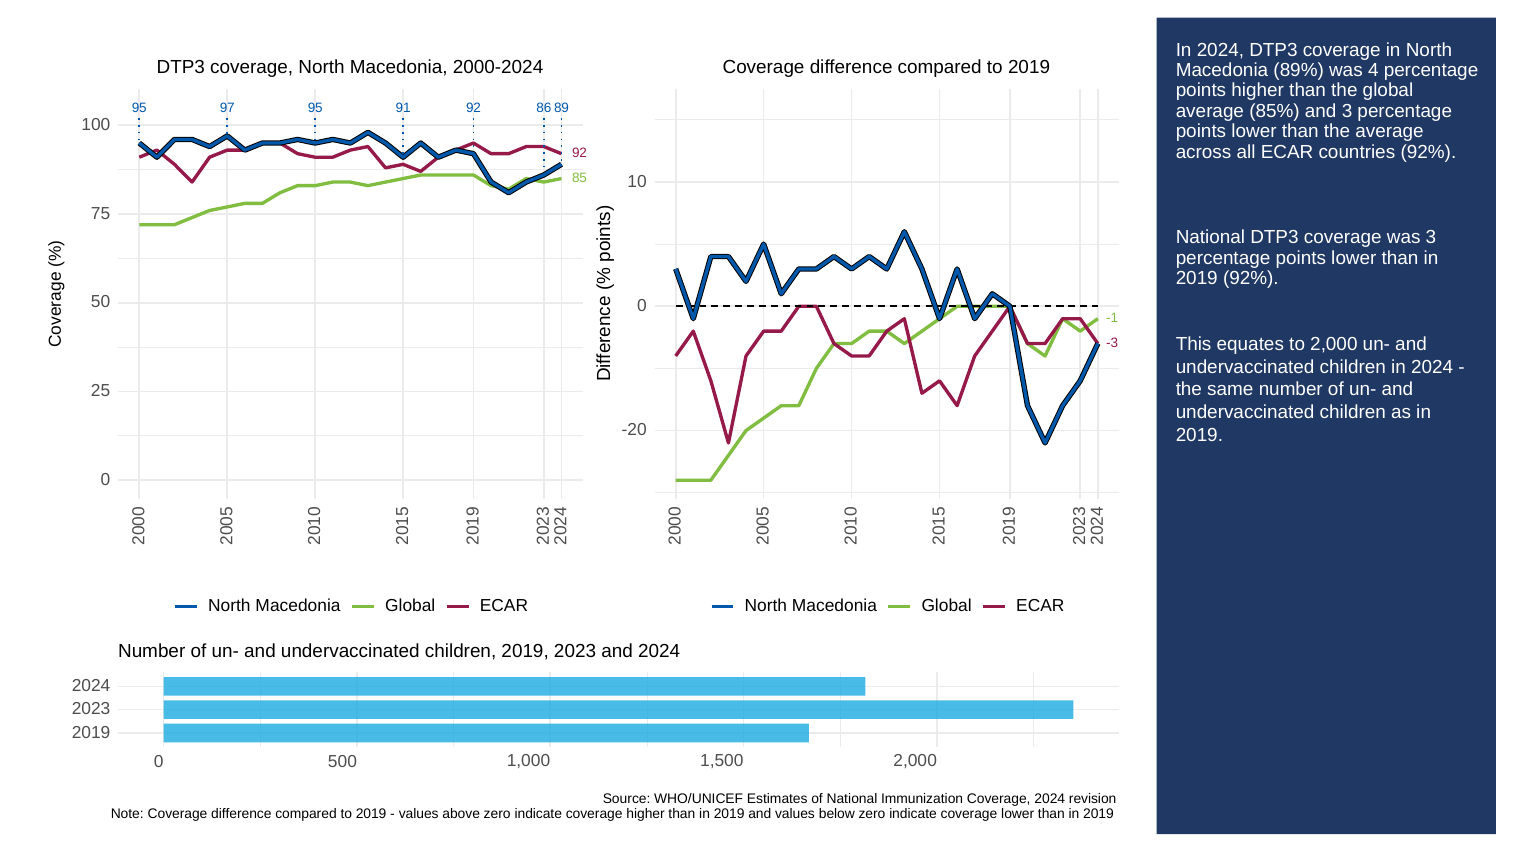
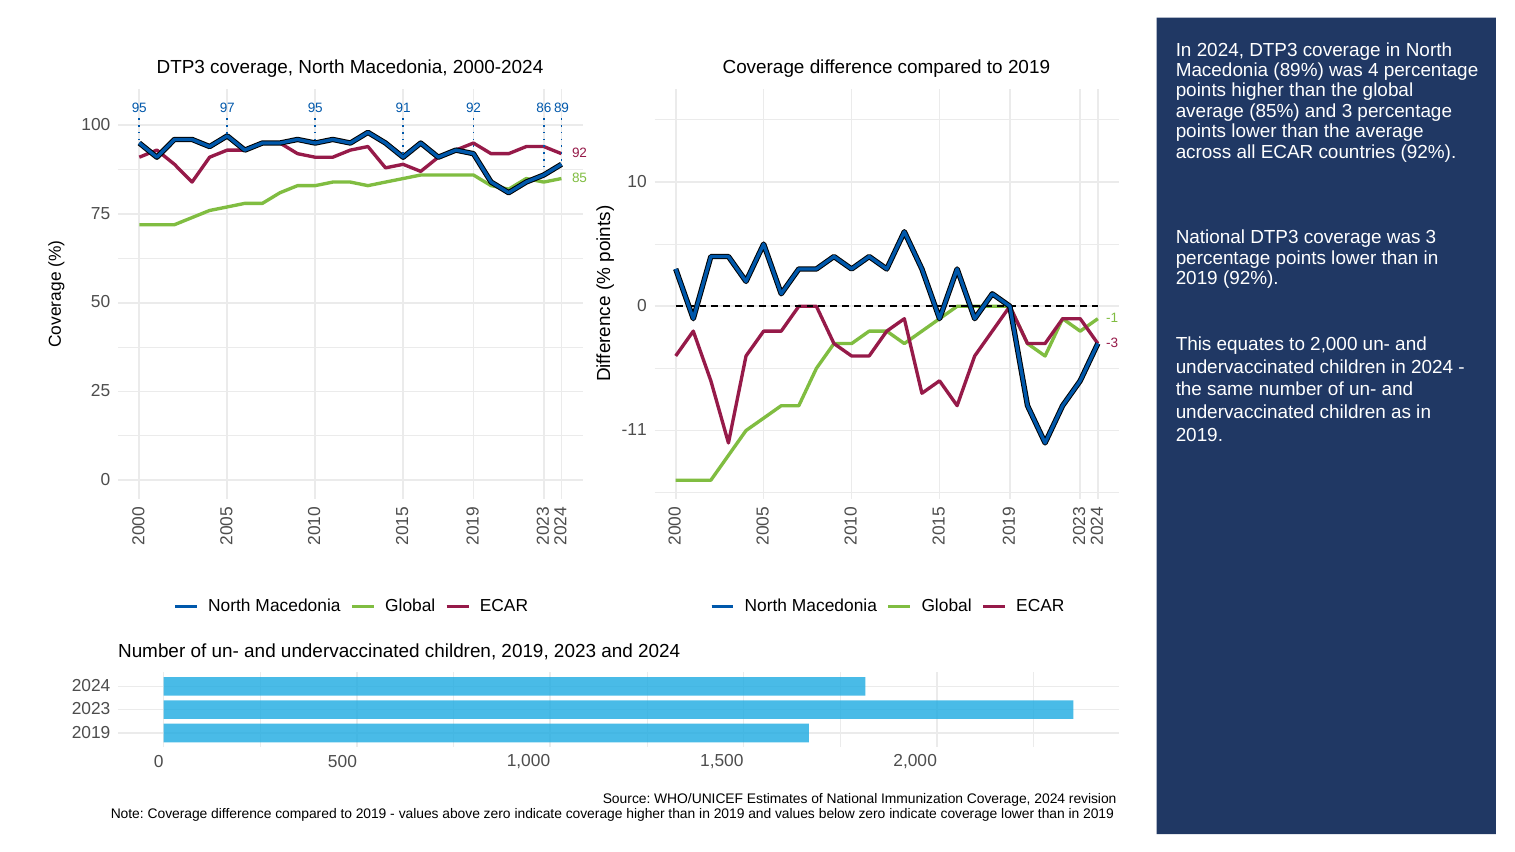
-20: -20 -> -11
